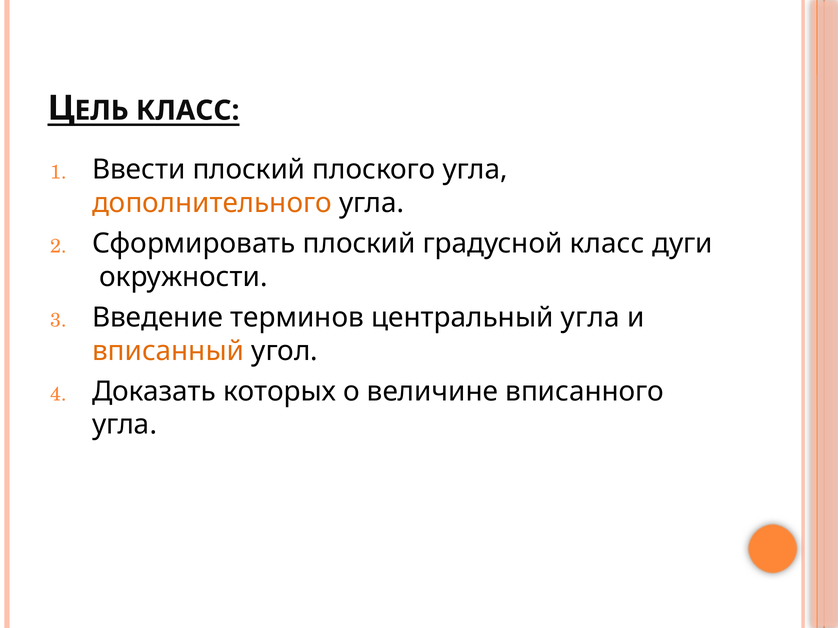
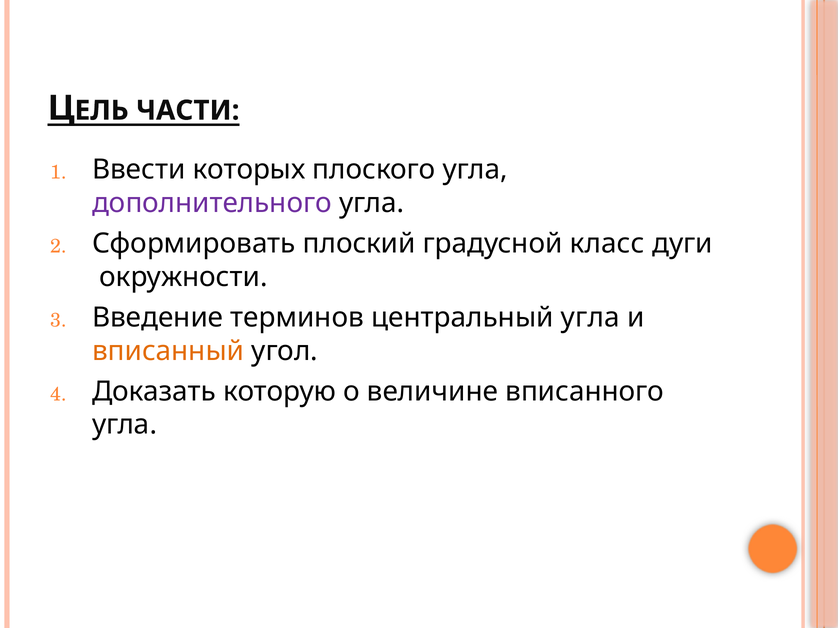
КЛАСС at (188, 111): КЛАСС -> ЧАСТИ
Ввести плоский: плоский -> которых
дополнительного colour: orange -> purple
которых: которых -> которую
